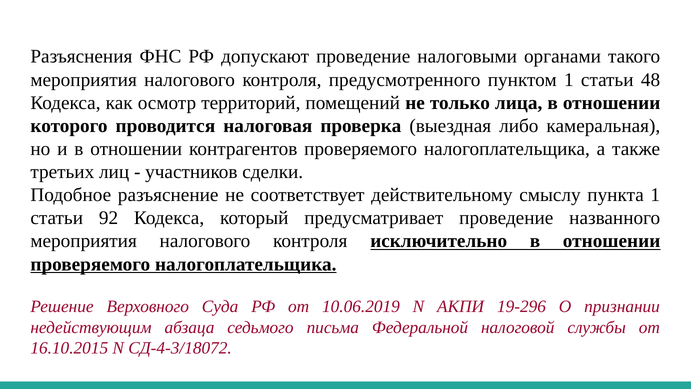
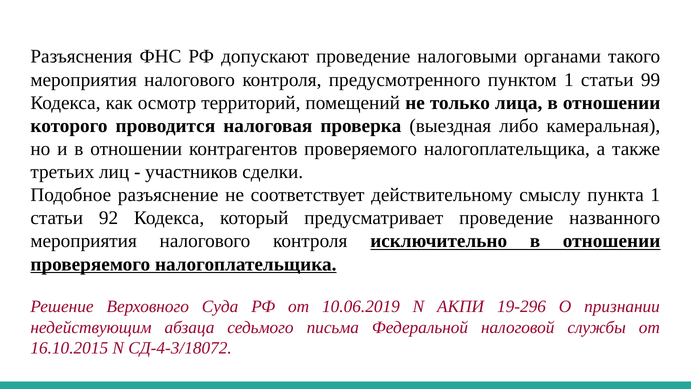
48: 48 -> 99
